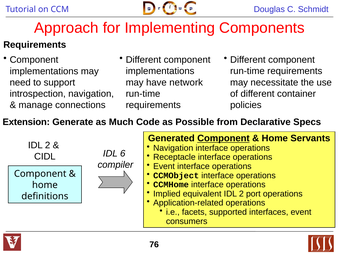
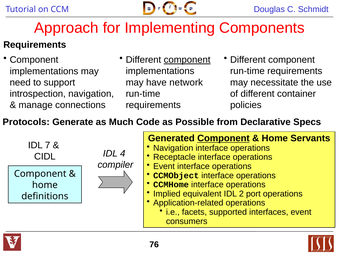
component at (187, 60) underline: none -> present
Extension: Extension -> Protocols
2 at (48, 145): 2 -> 7
6: 6 -> 4
